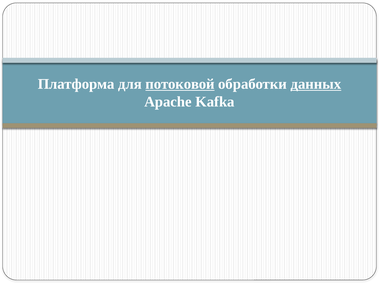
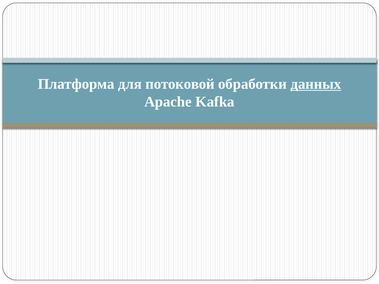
потоковой underline: present -> none
